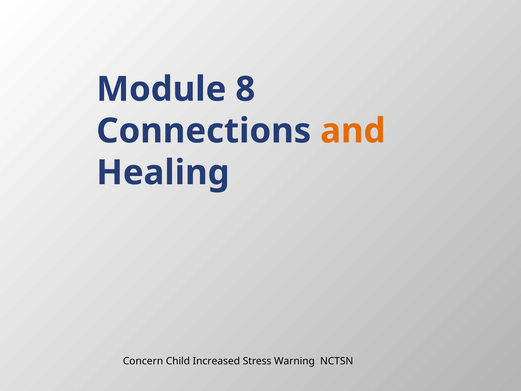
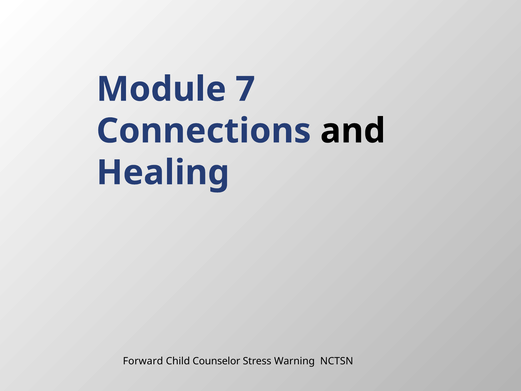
8: 8 -> 7
and colour: orange -> black
Concern: Concern -> Forward
Increased: Increased -> Counselor
